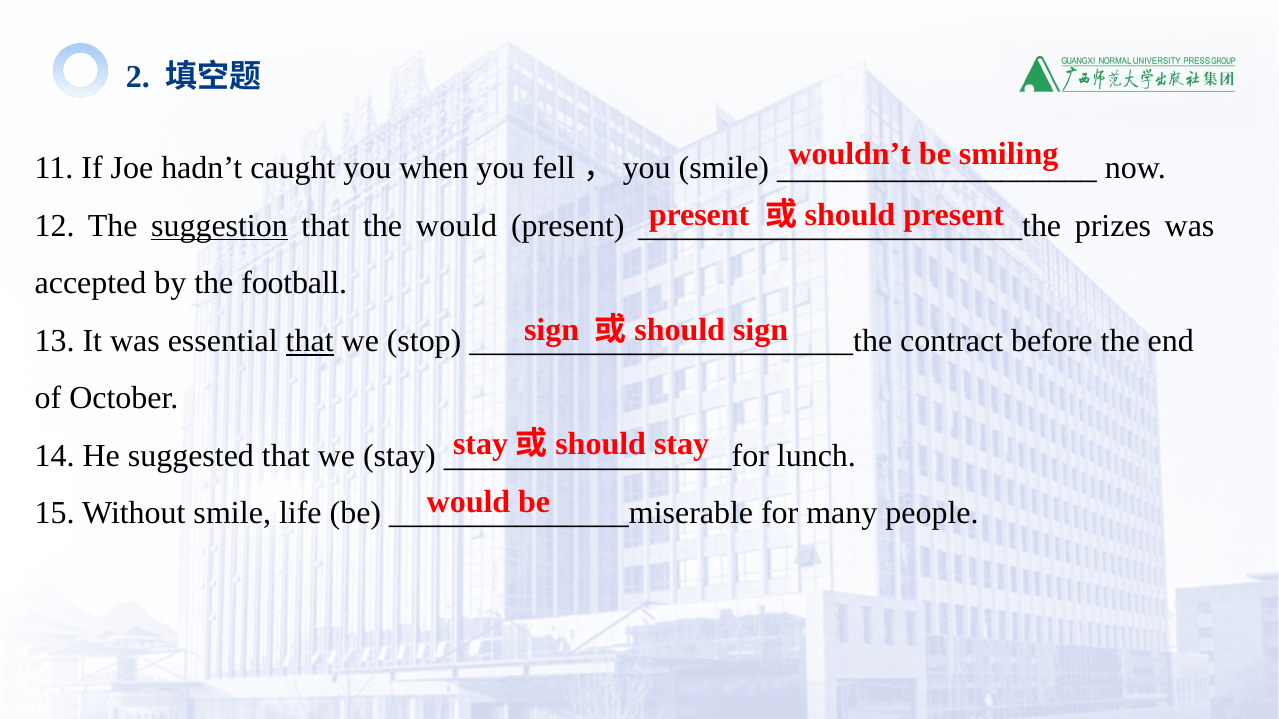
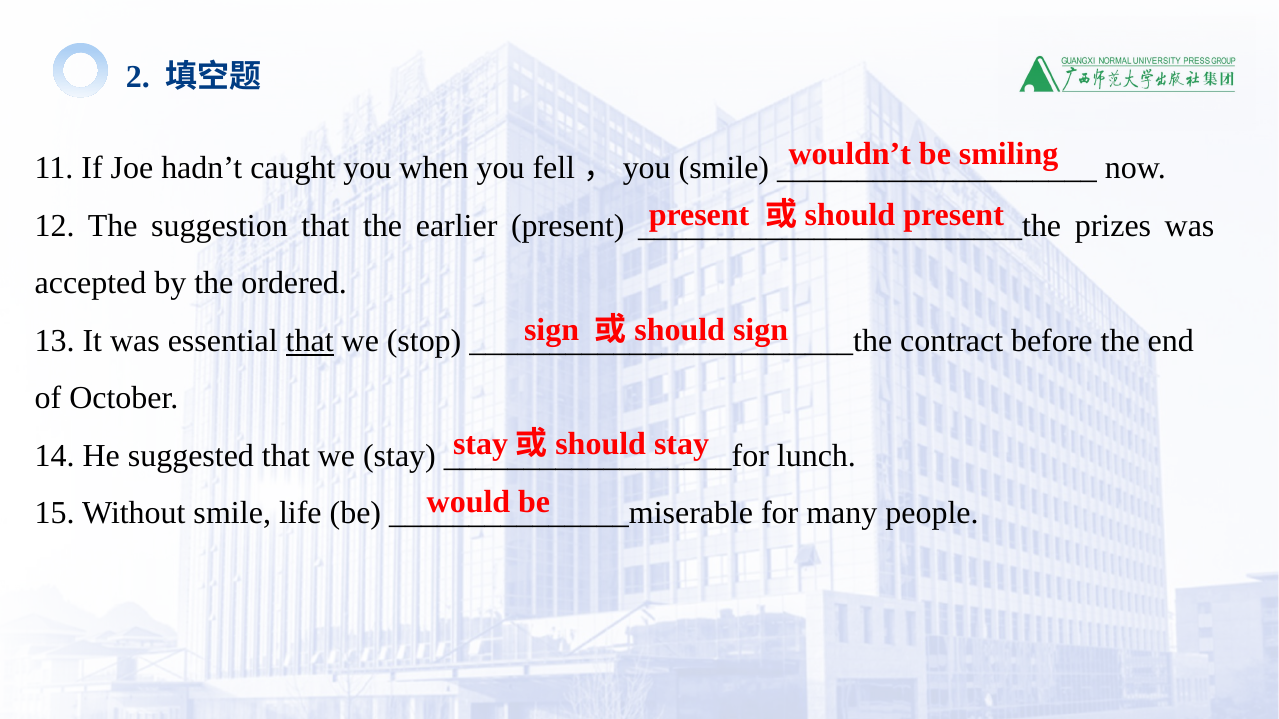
suggestion underline: present -> none
the would: would -> earlier
football: football -> ordered
